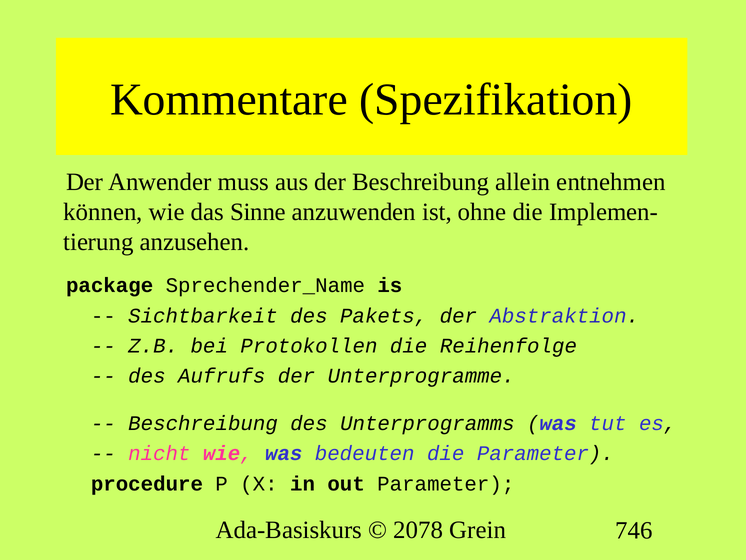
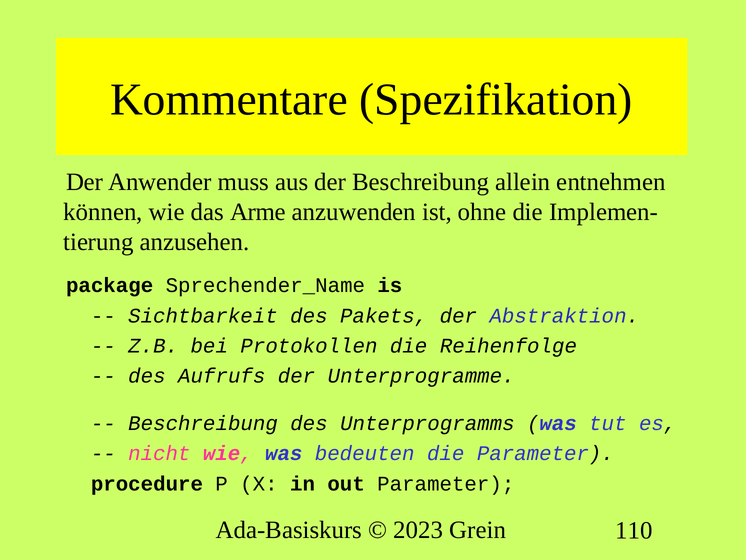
Sinne: Sinne -> Arme
2078: 2078 -> 2023
746: 746 -> 110
